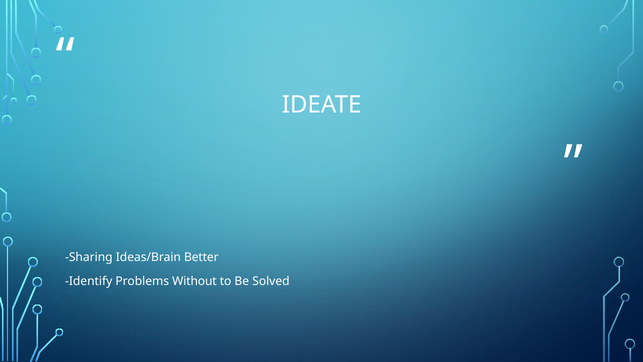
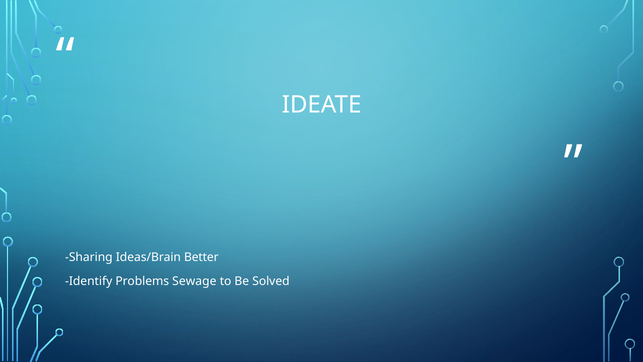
Without: Without -> Sewage
